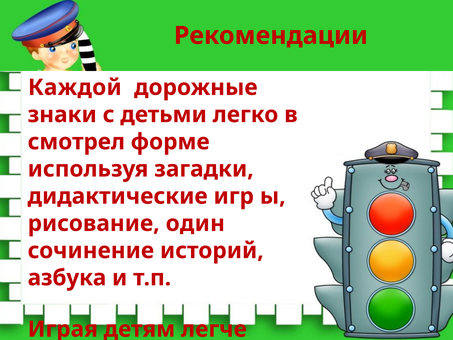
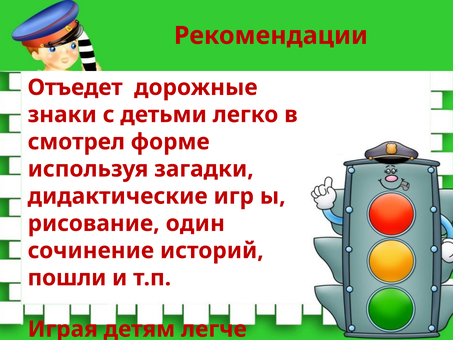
Каждой: Каждой -> Отъедет
азбука: азбука -> пошли
